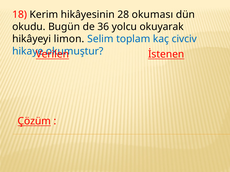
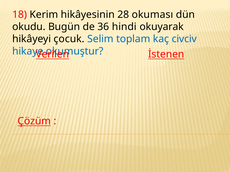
yolcu: yolcu -> hindi
limon: limon -> çocuk
